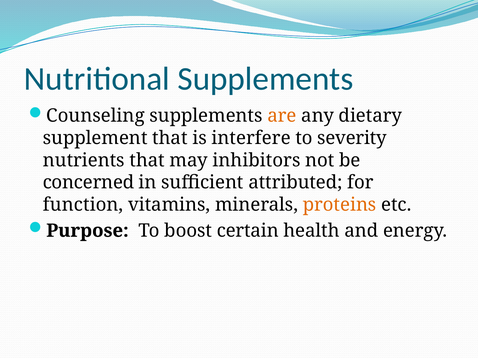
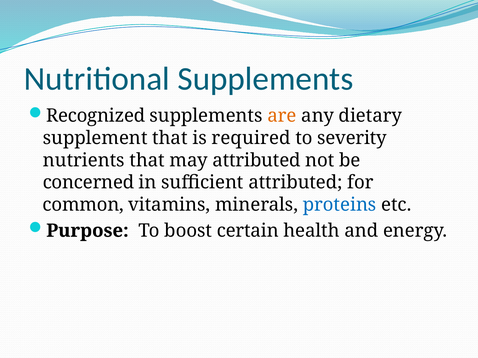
Counseling: Counseling -> Recognized
interfere: interfere -> required
may inhibitors: inhibitors -> attributed
function: function -> common
proteins colour: orange -> blue
